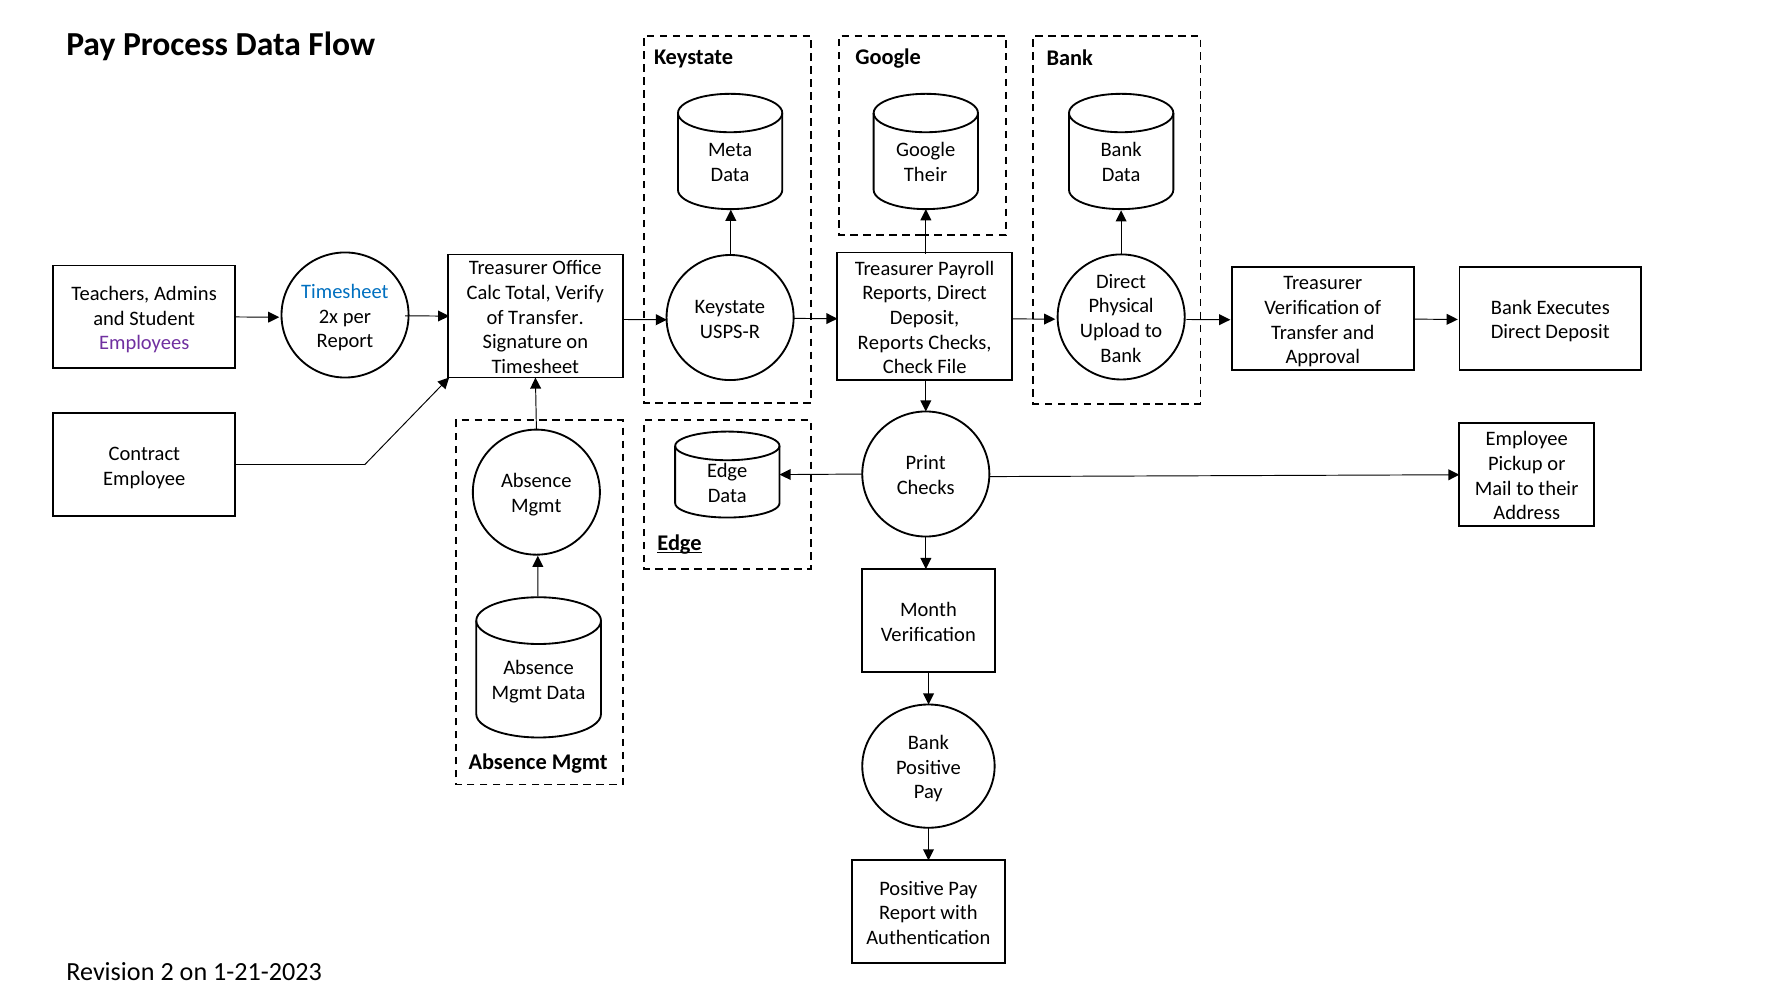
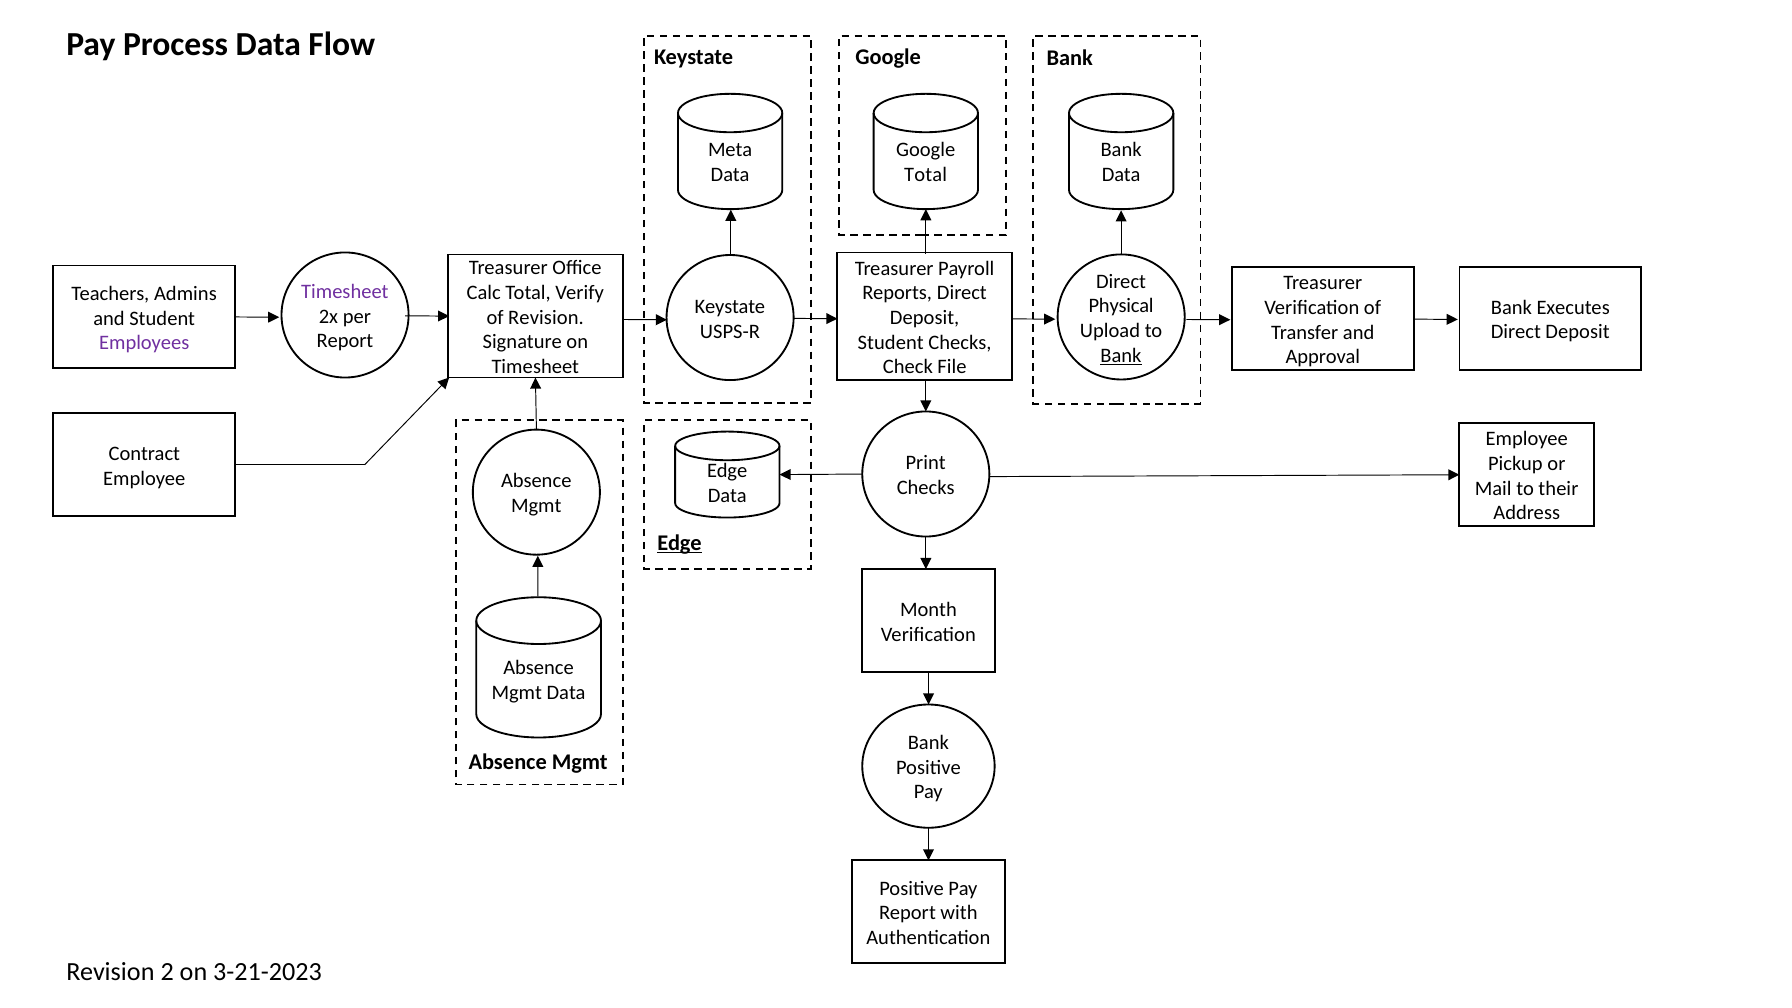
Their at (926, 175): Their -> Total
Timesheet at (345, 292) colour: blue -> purple
Transfer at (546, 317): Transfer -> Revision
Reports at (891, 342): Reports -> Student
Bank at (1121, 355) underline: none -> present
1-21-2023: 1-21-2023 -> 3-21-2023
